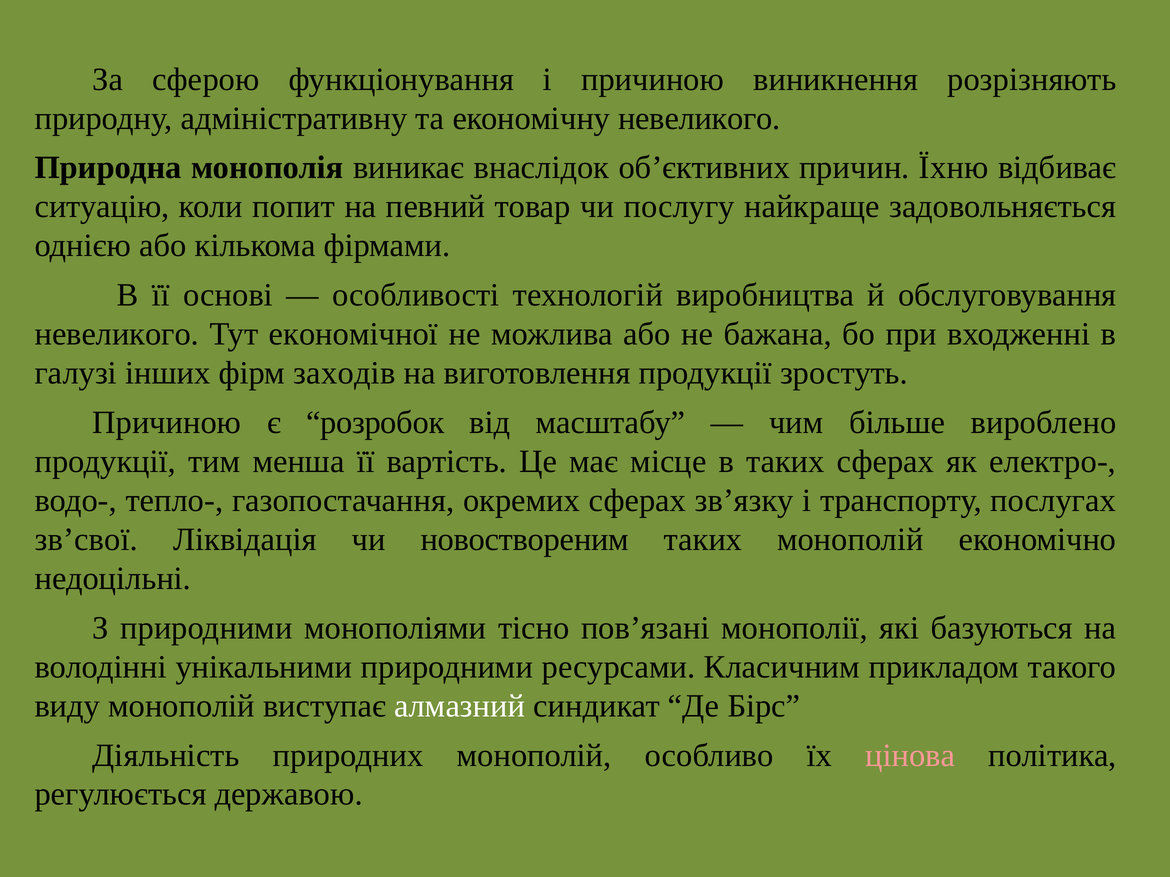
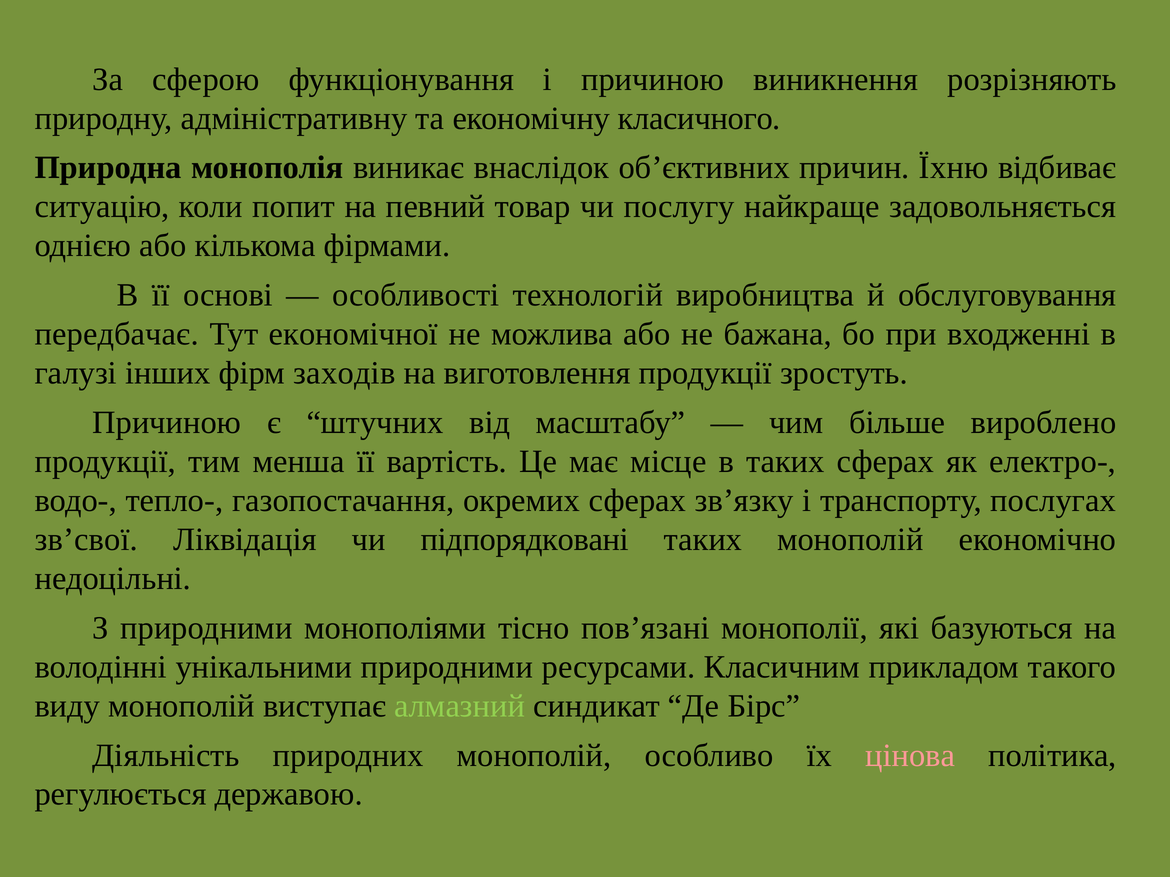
економічну невеликого: невеликого -> класичного
невеликого at (117, 334): невеликого -> передбачає
розробок: розробок -> штучних
новоствореним: новоствореним -> підпорядковані
алмазний colour: white -> light green
